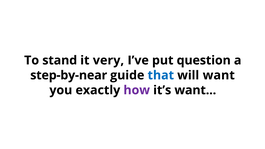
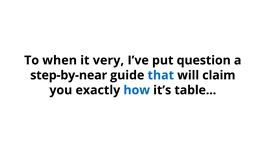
stand: stand -> when
will want: want -> claim
how colour: purple -> blue
it’s want: want -> table
